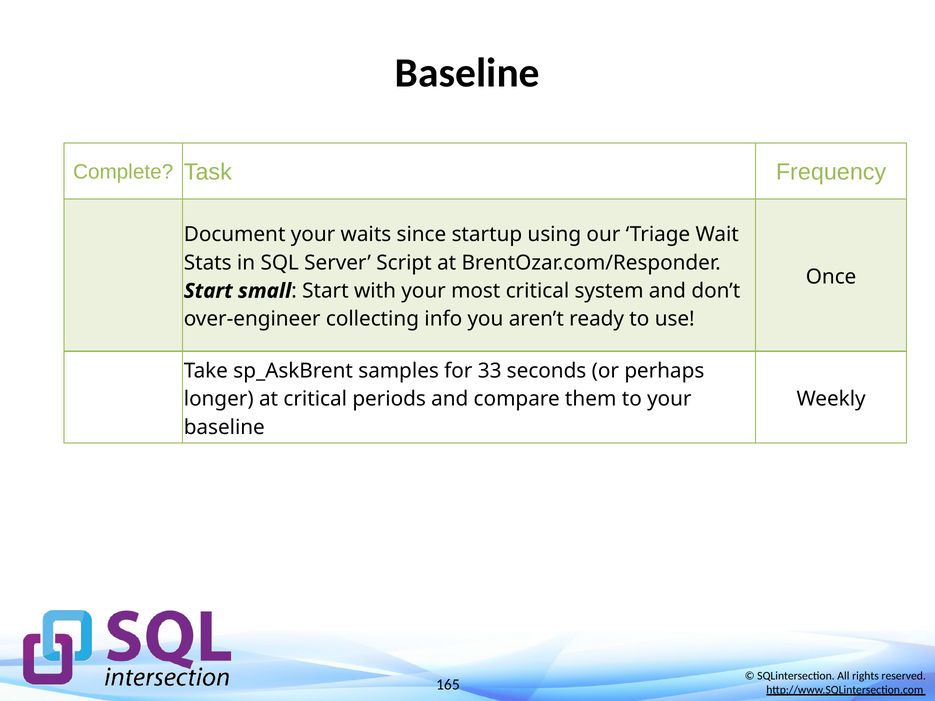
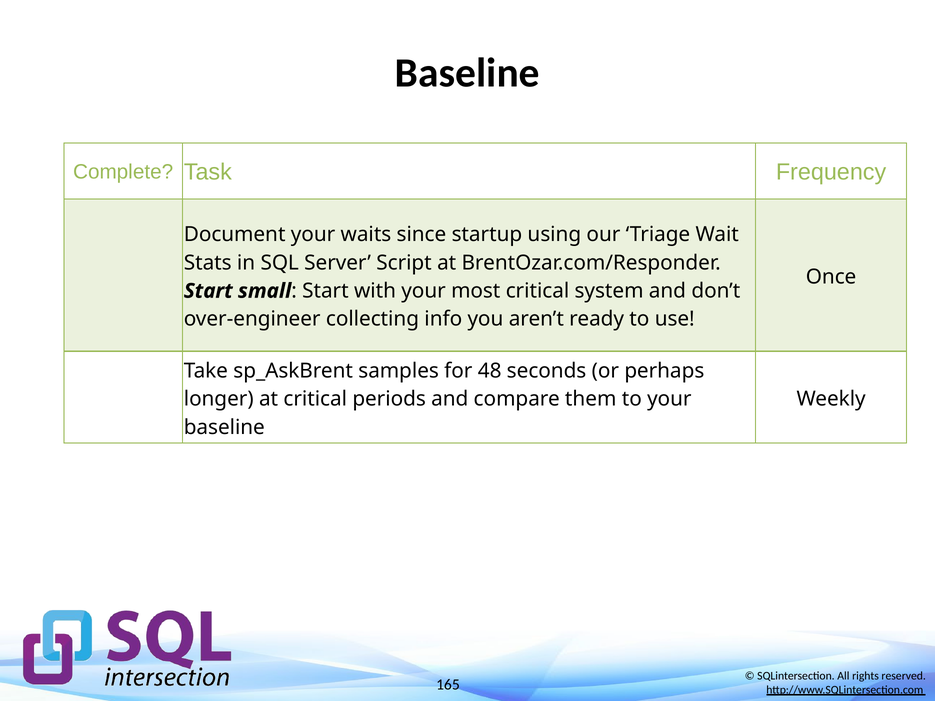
33: 33 -> 48
